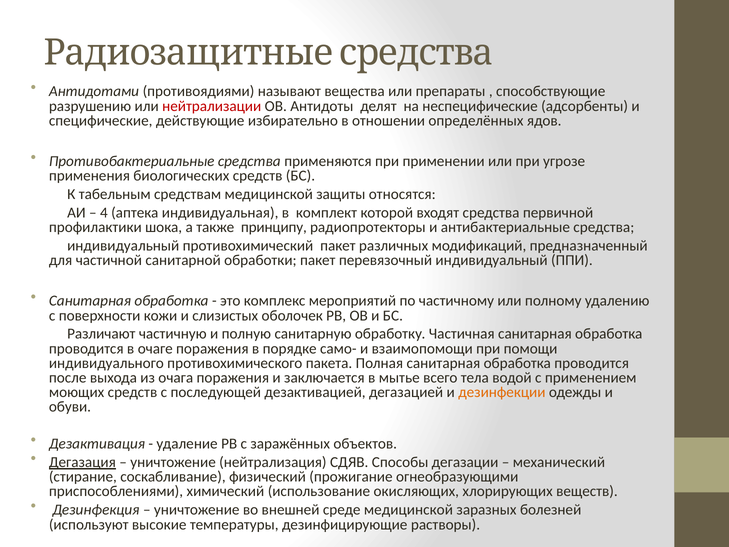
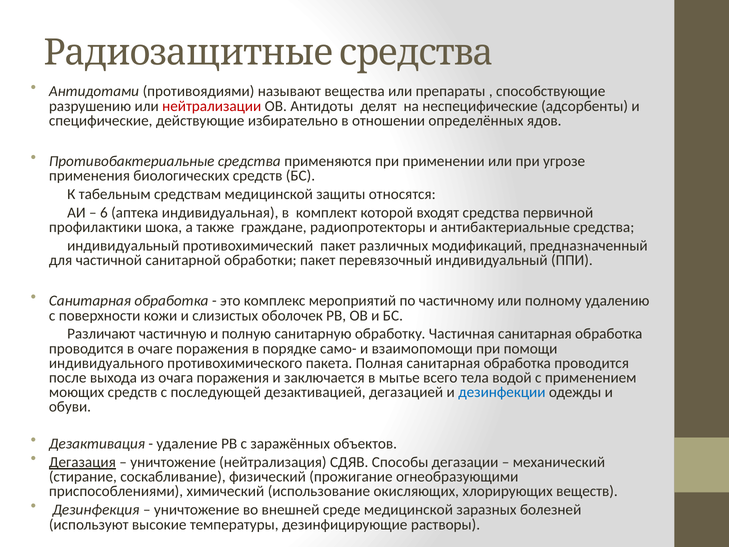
4: 4 -> 6
принципу: принципу -> граждане
дезинфекции colour: orange -> blue
